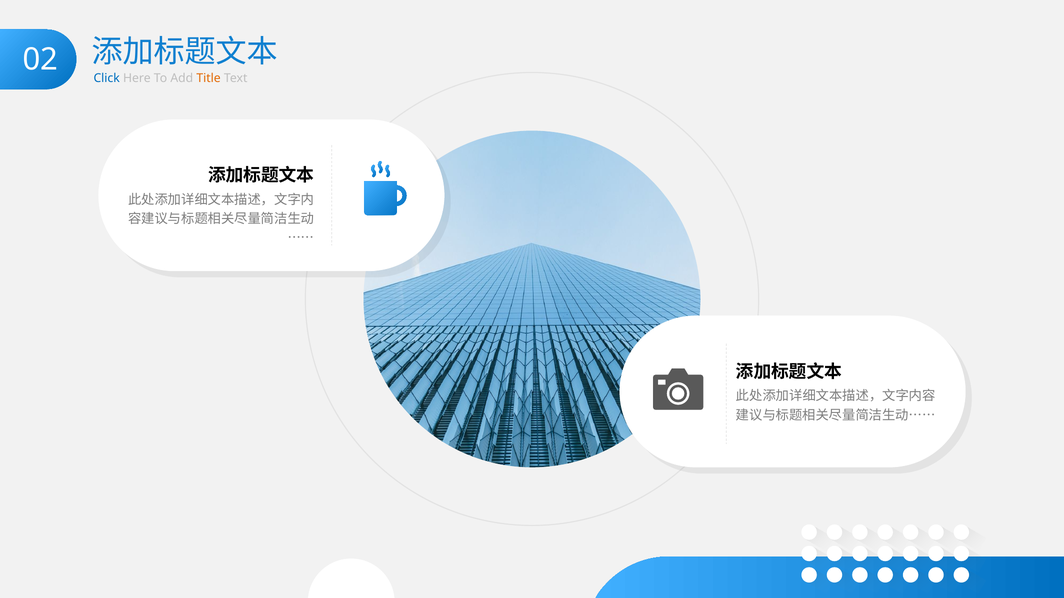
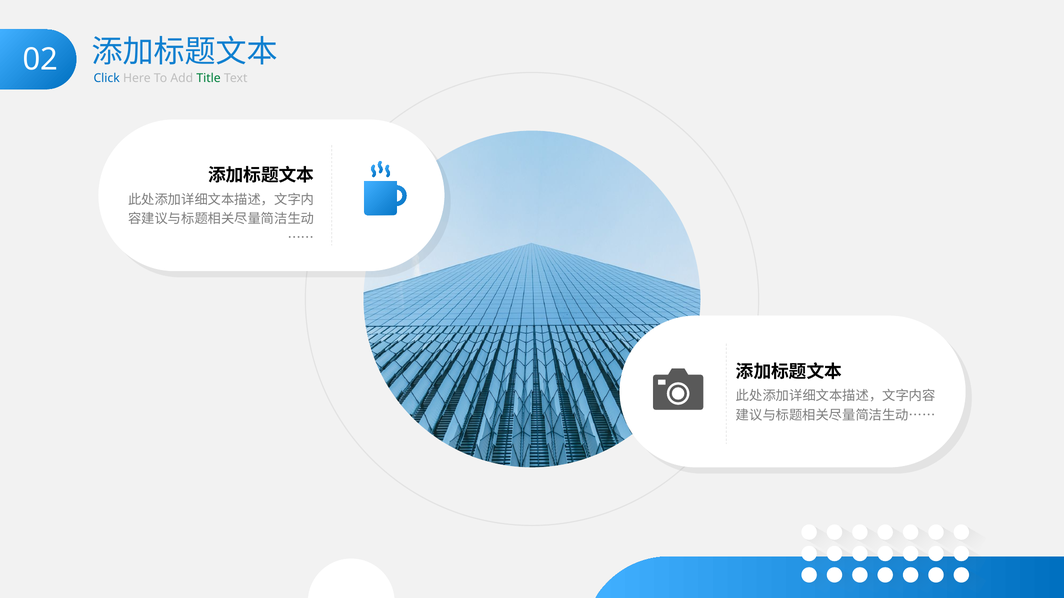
Title colour: orange -> green
